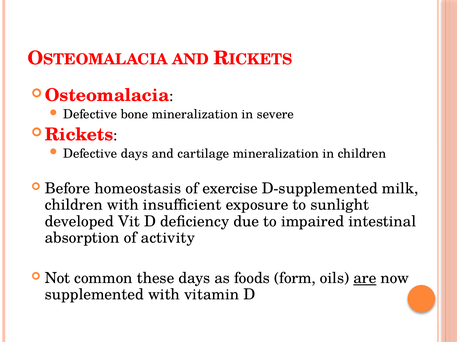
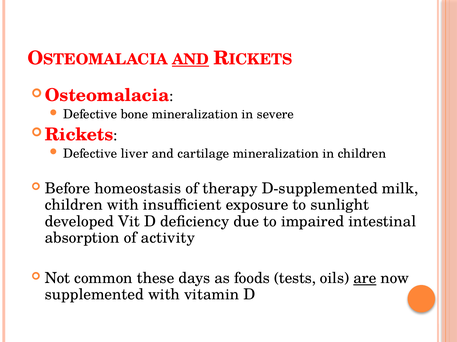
AND at (191, 60) underline: none -> present
Defective days: days -> liver
exercise: exercise -> therapy
form: form -> tests
